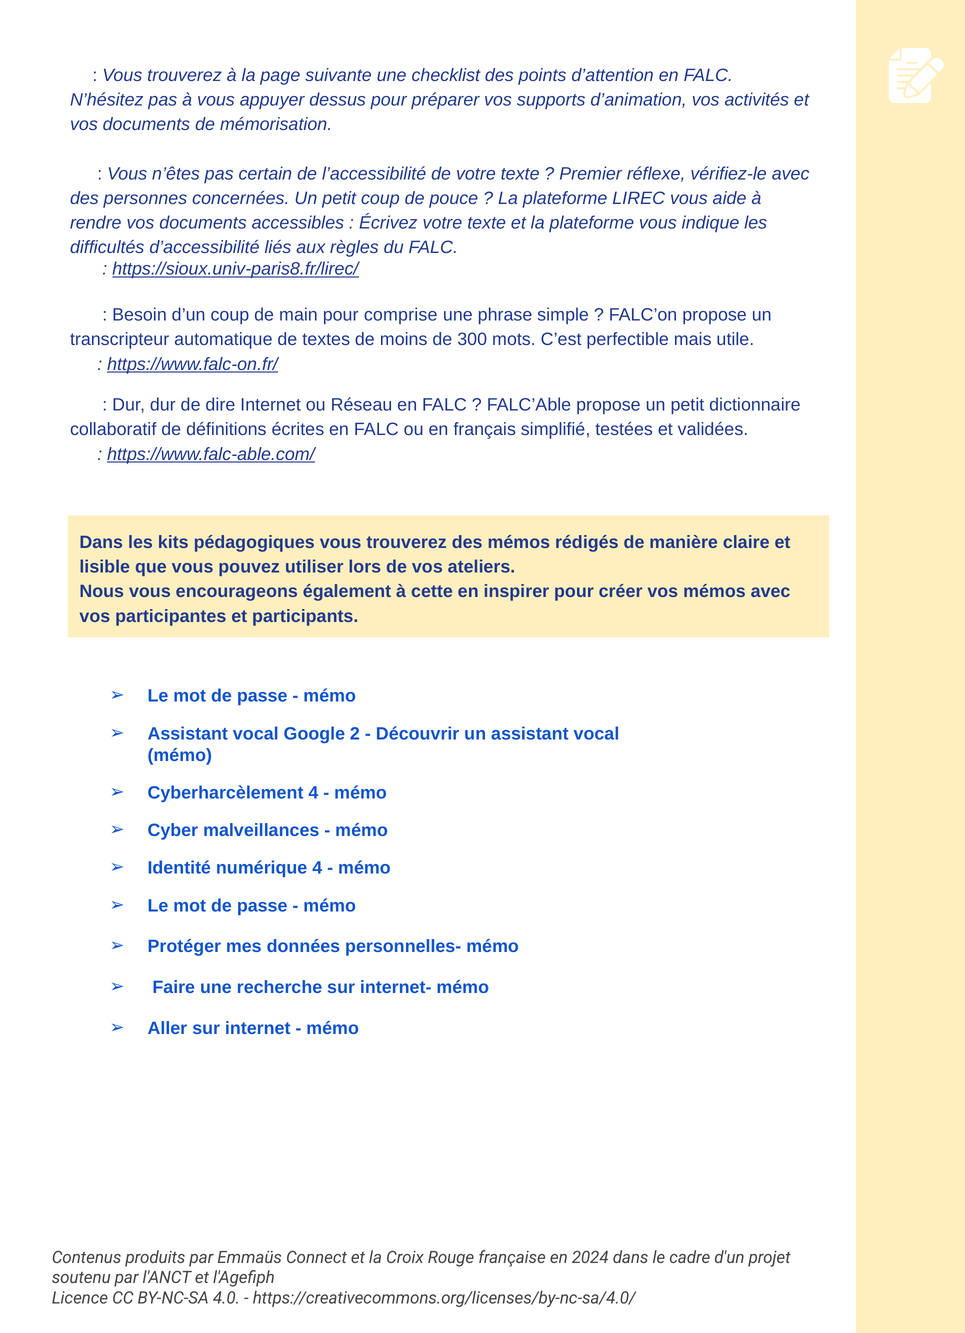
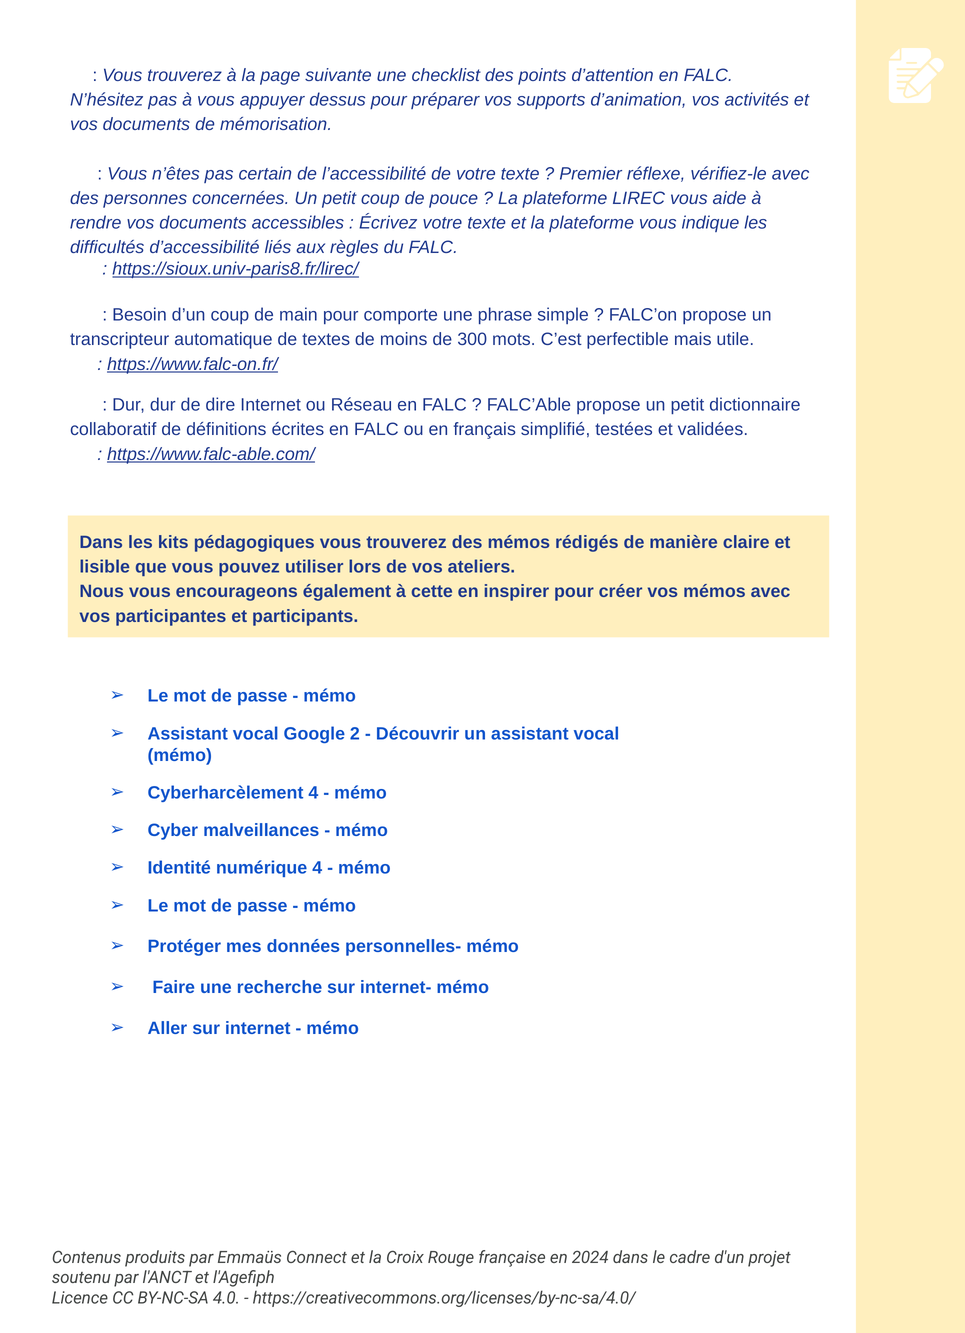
comprise: comprise -> comporte
